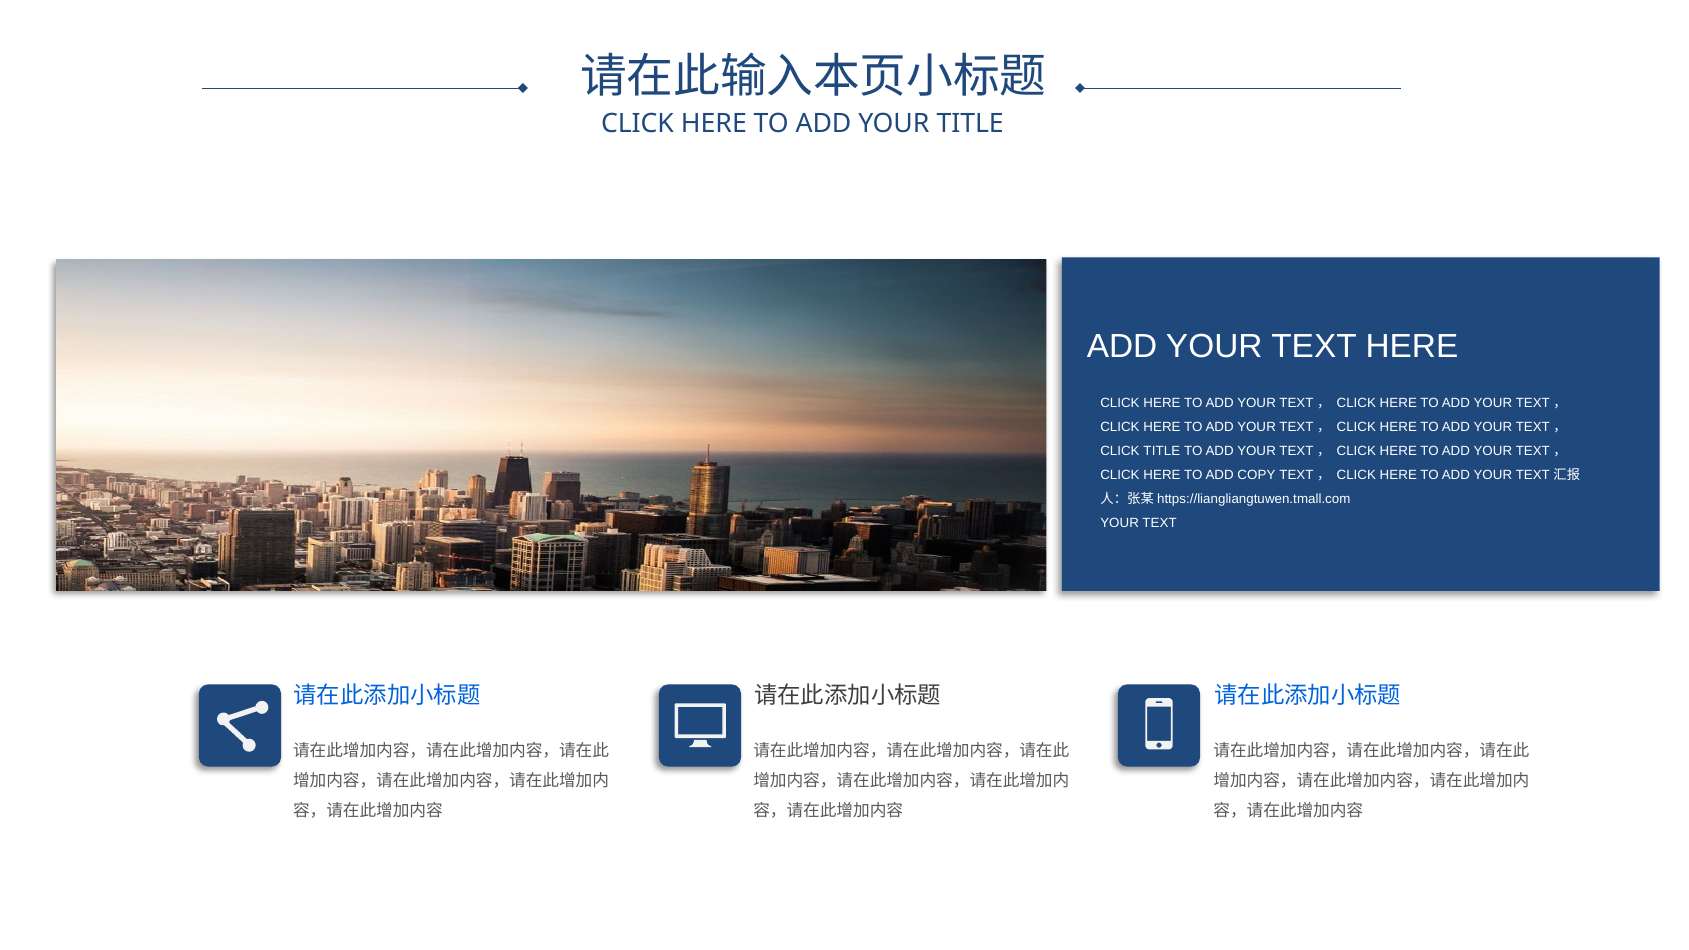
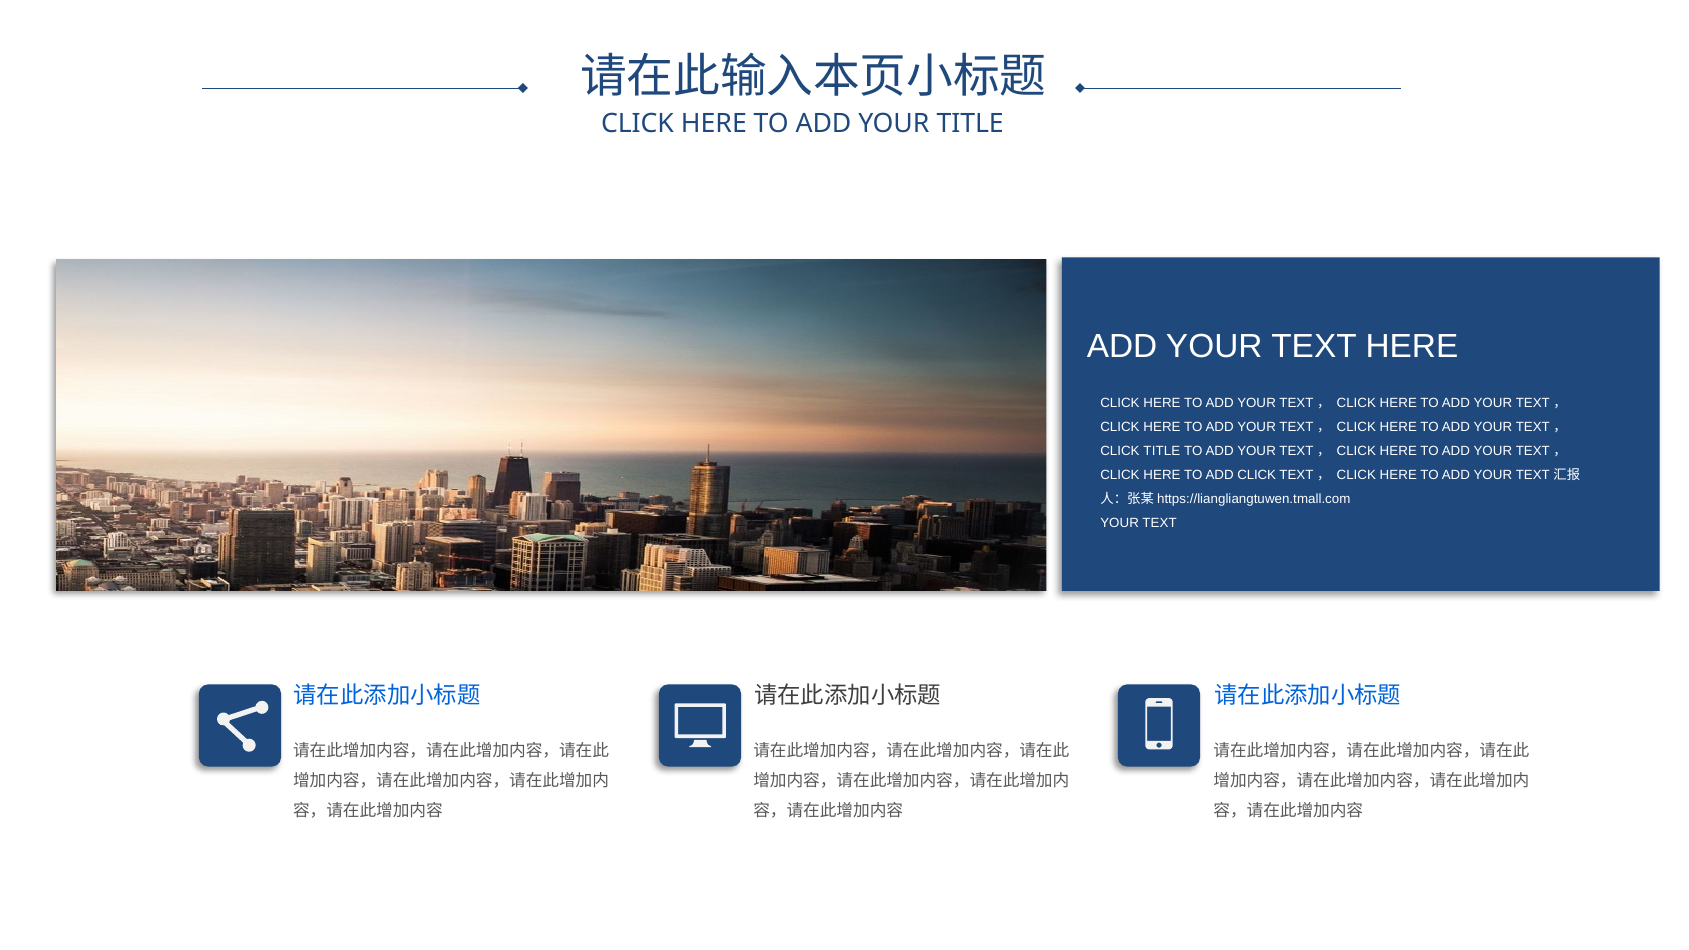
ADD COPY: COPY -> CLICK
